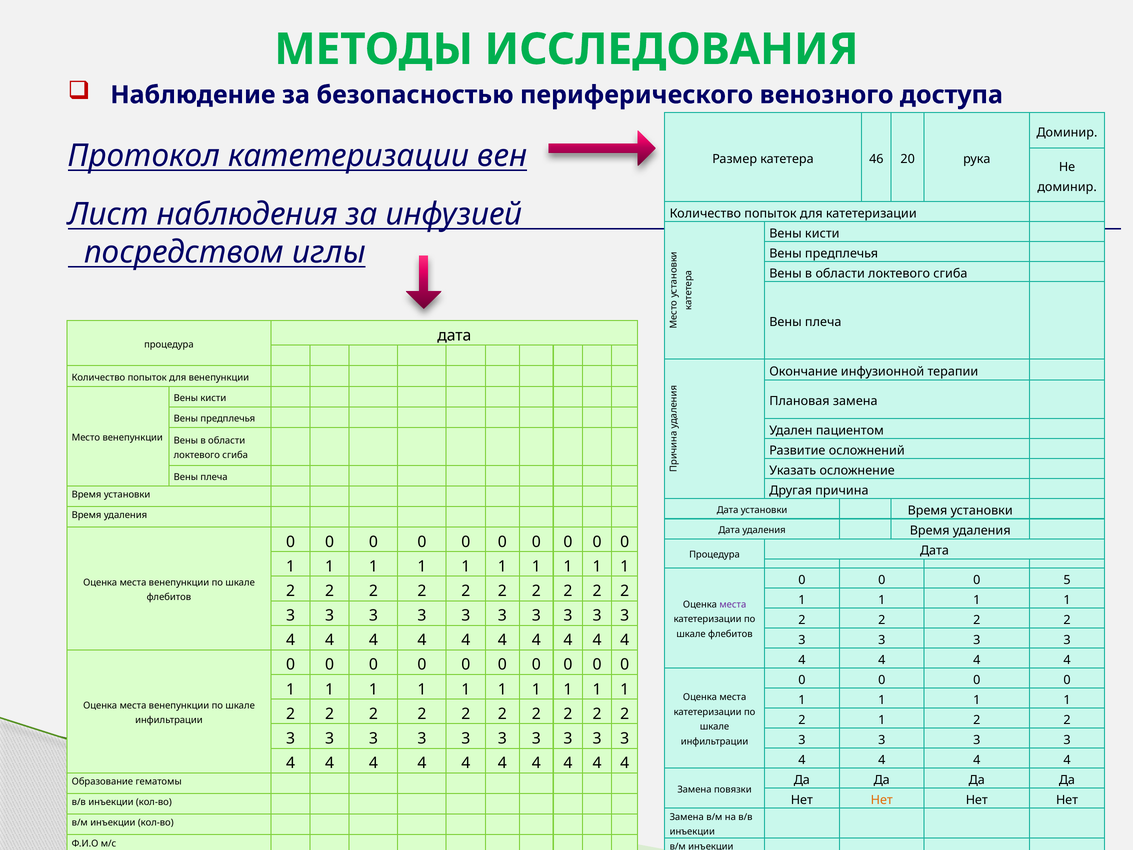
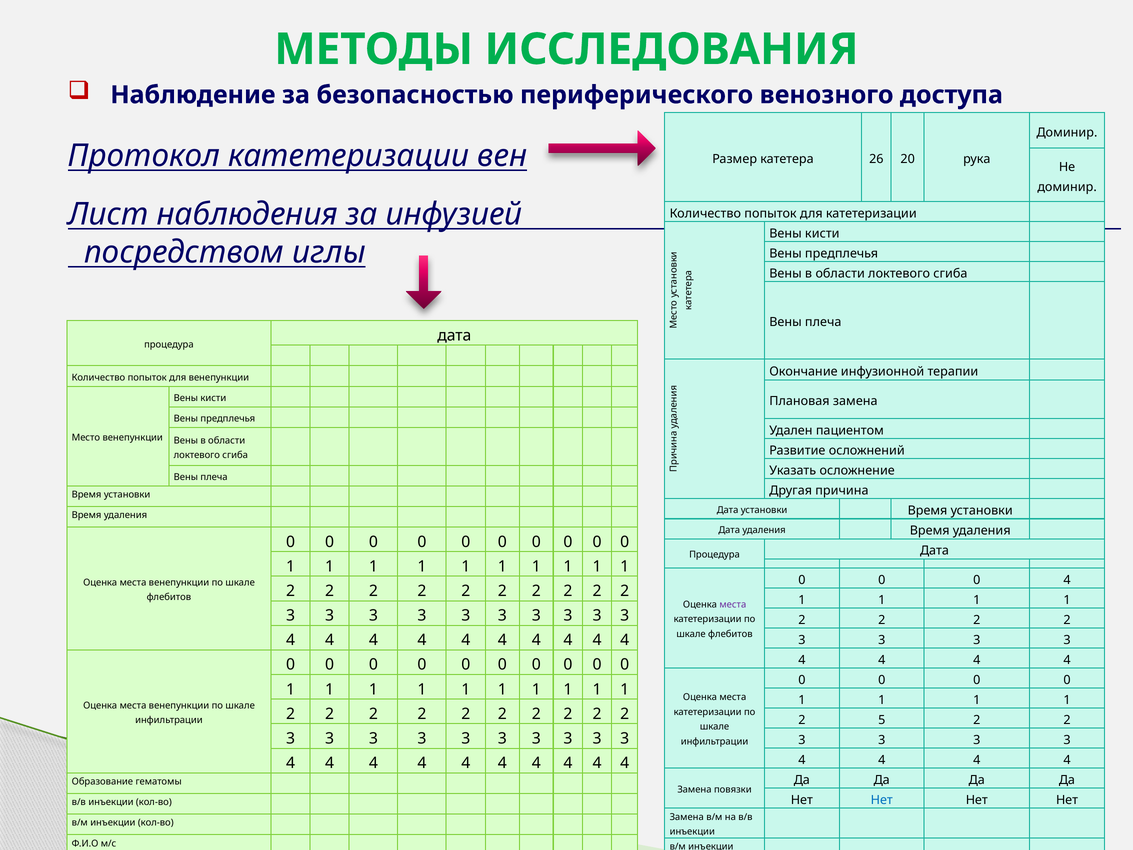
46: 46 -> 26
0 5: 5 -> 4
2 1: 1 -> 5
Нет at (882, 800) colour: orange -> blue
